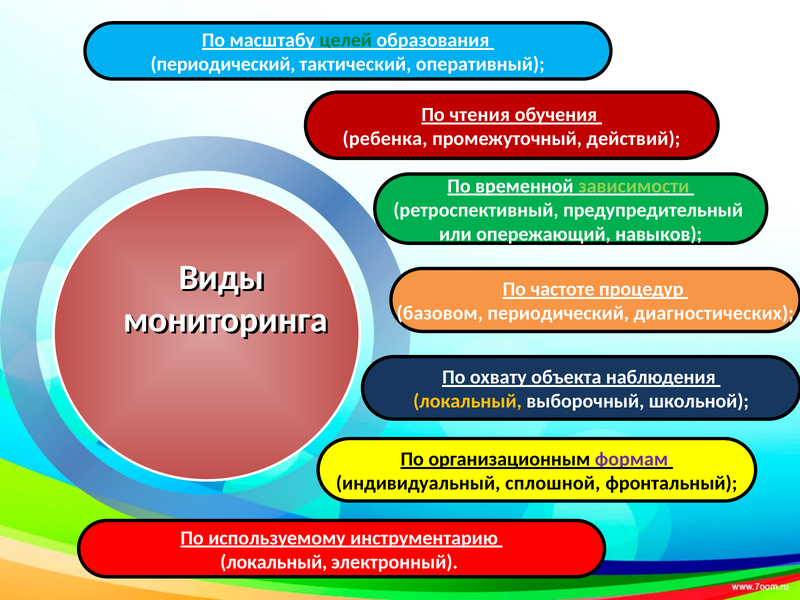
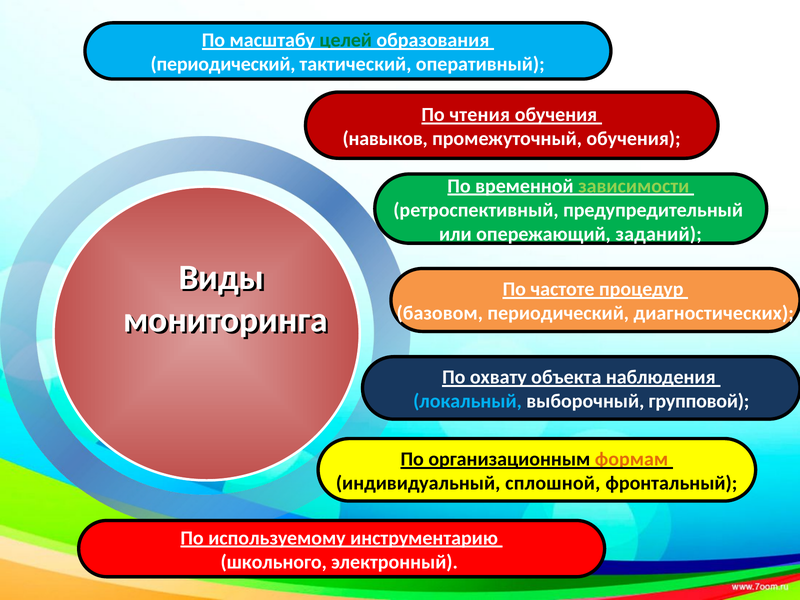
ребенка: ребенка -> навыков
промежуточный действий: действий -> обучения
навыков: навыков -> заданий
локальный at (467, 401) colour: yellow -> light blue
школьной: школьной -> групповой
формам colour: purple -> orange
локальный at (274, 562): локальный -> школьного
